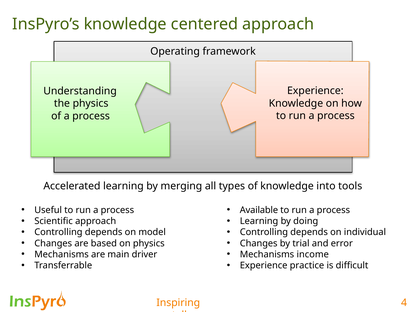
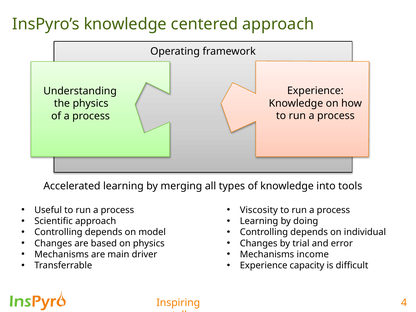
Available: Available -> Viscosity
practice: practice -> capacity
